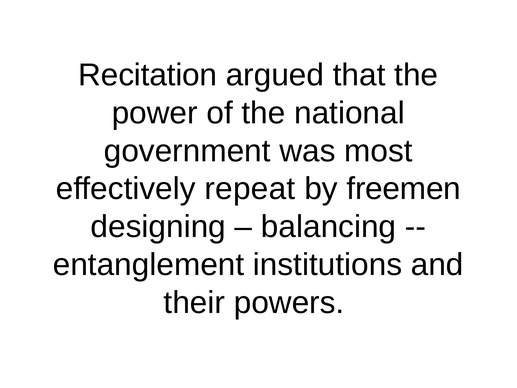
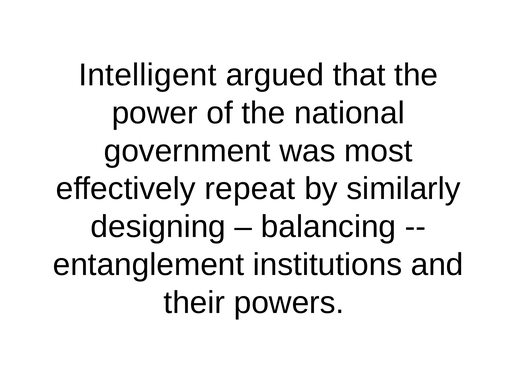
Recitation: Recitation -> Intelligent
freemen: freemen -> similarly
